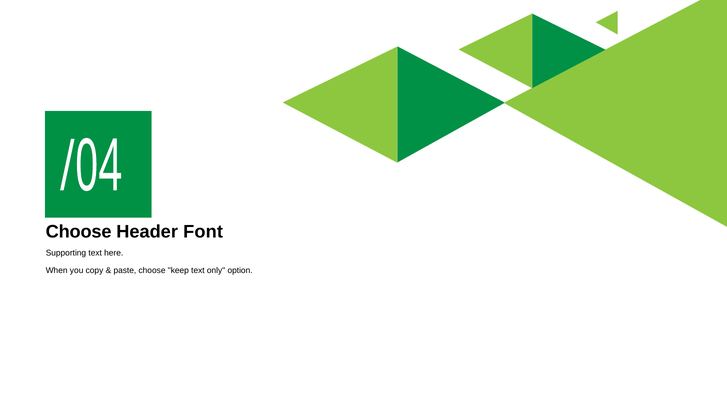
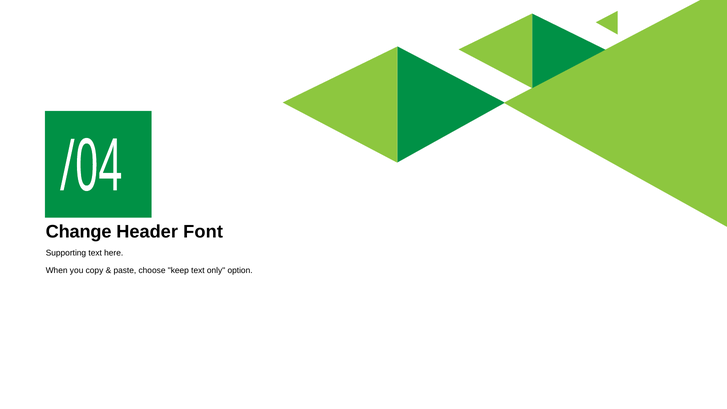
Choose at (79, 232): Choose -> Change
